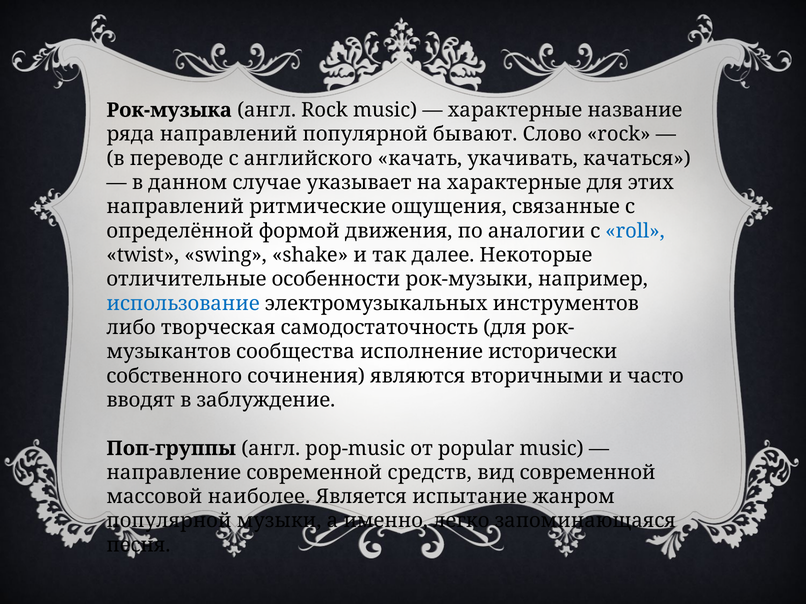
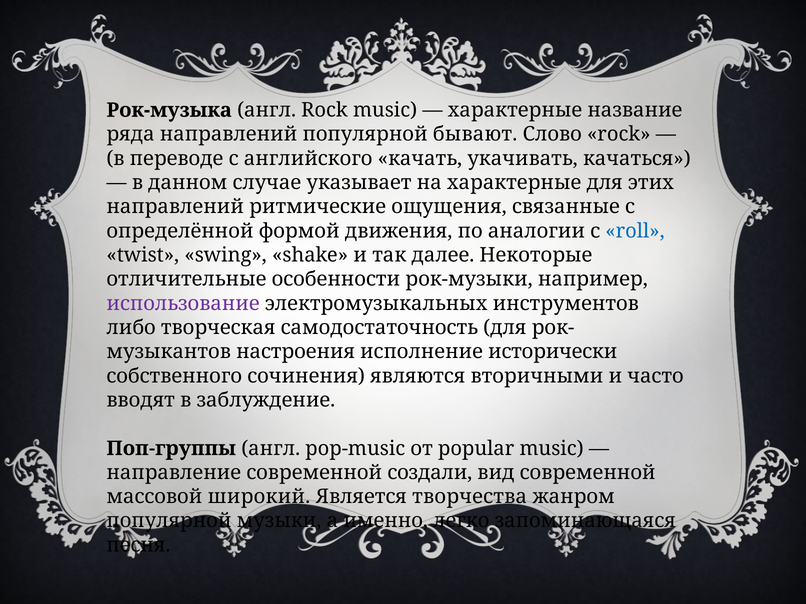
использование colour: blue -> purple
сообщества: сообщества -> настроения
средств: средств -> создали
наиболее: наиболее -> широкий
испытание: испытание -> творчества
